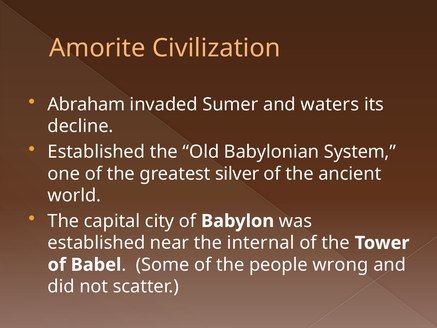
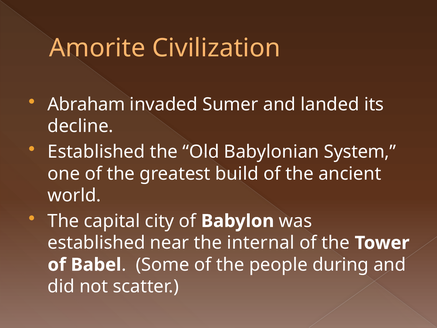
waters: waters -> landed
silver: silver -> build
wrong: wrong -> during
